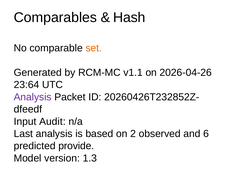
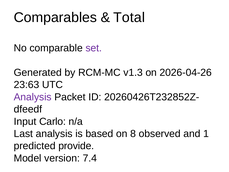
Hash: Hash -> Total
set colour: orange -> purple
v1.1: v1.1 -> v1.3
23:64: 23:64 -> 23:63
Audit: Audit -> Carlo
2: 2 -> 8
6: 6 -> 1
1.3: 1.3 -> 7.4
